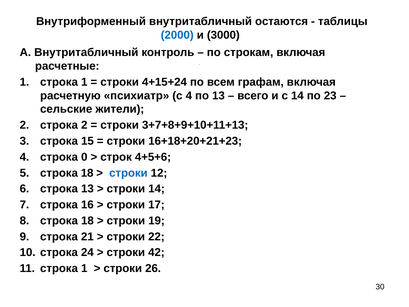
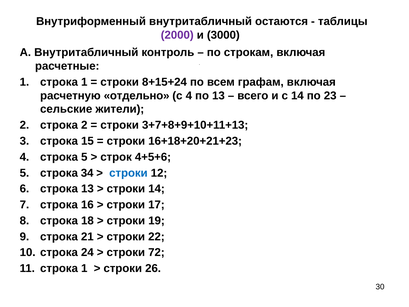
2000 colour: blue -> purple
4+15+24: 4+15+24 -> 8+15+24
психиатр: психиатр -> отдельно
строка 0: 0 -> 5
18 at (87, 173): 18 -> 34
42: 42 -> 72
